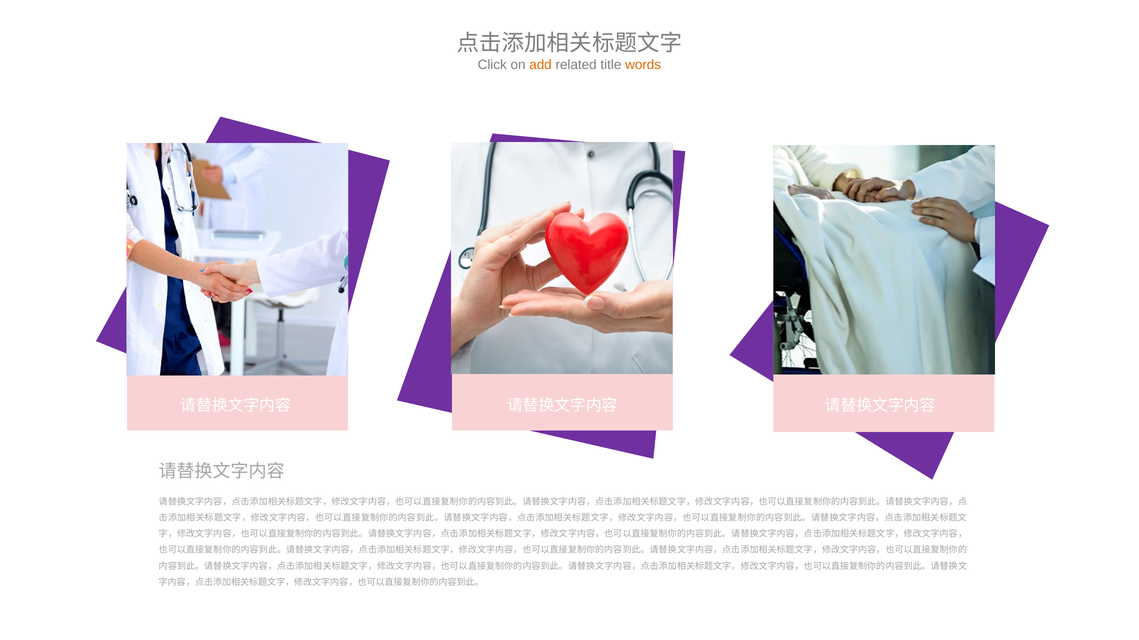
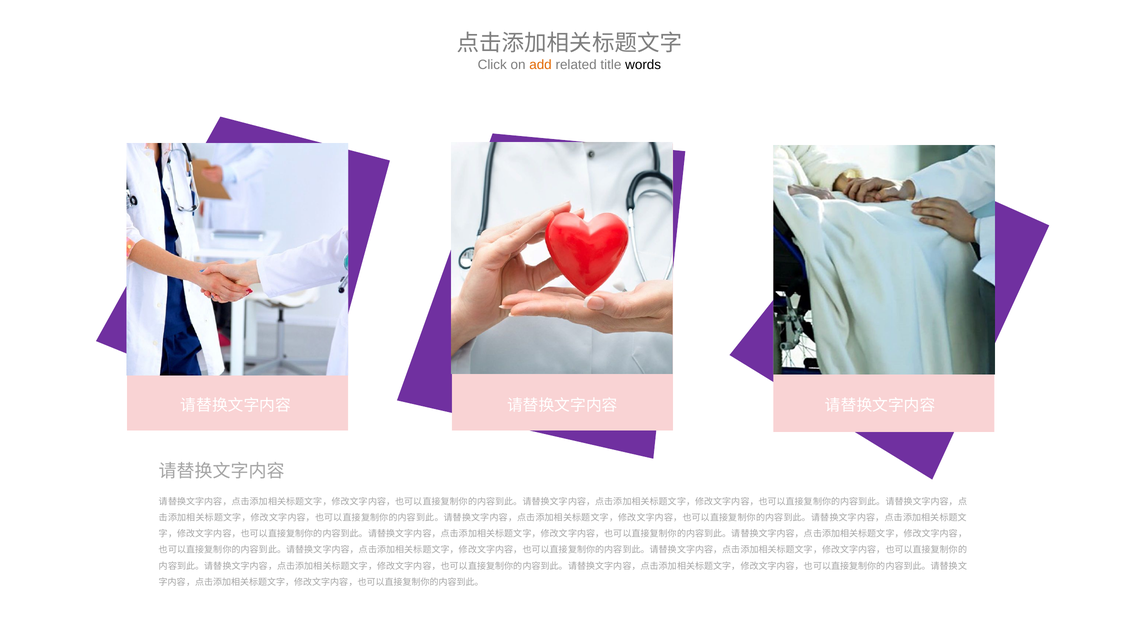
words colour: orange -> black
